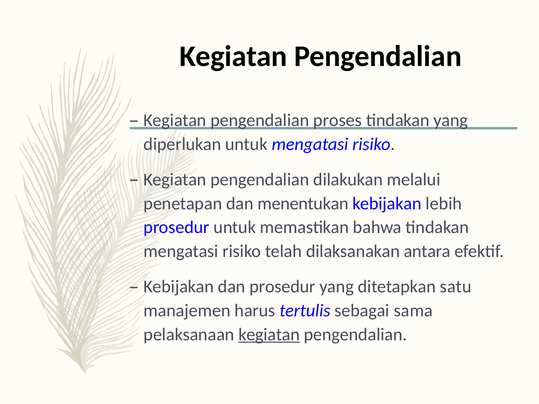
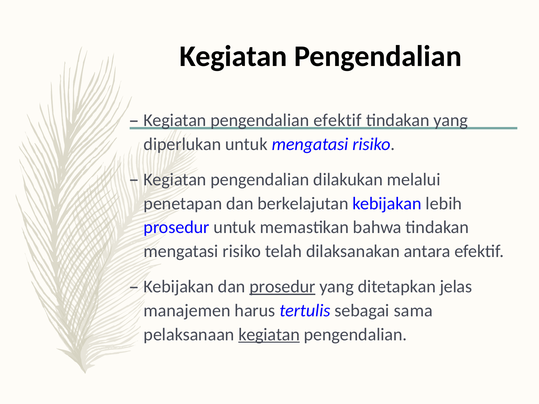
pengendalian proses: proses -> efektif
menentukan: menentukan -> berkelajutan
prosedur at (282, 287) underline: none -> present
satu: satu -> jelas
